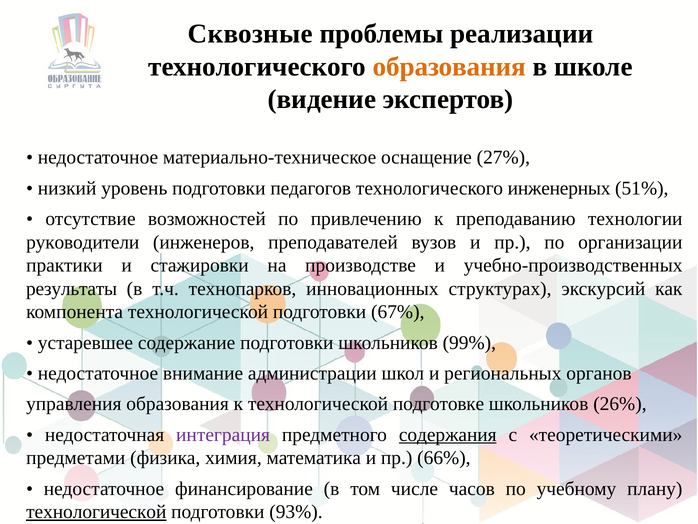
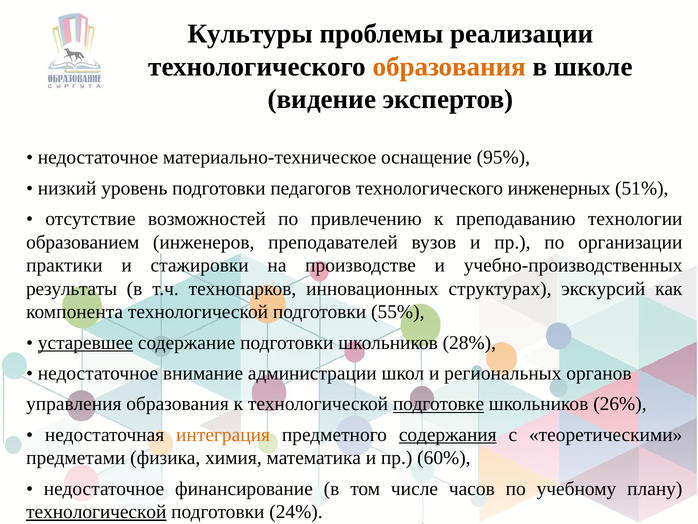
Сквозные: Сквозные -> Культуры
27%: 27% -> 95%
руководители: руководители -> образованием
67%: 67% -> 55%
устаревшее underline: none -> present
99%: 99% -> 28%
подготовке underline: none -> present
интеграция colour: purple -> orange
66%: 66% -> 60%
93%: 93% -> 24%
